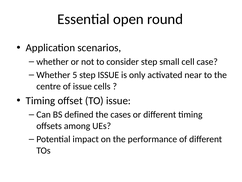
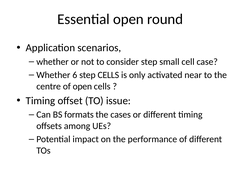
5: 5 -> 6
step ISSUE: ISSUE -> CELLS
of issue: issue -> open
defined: defined -> formats
